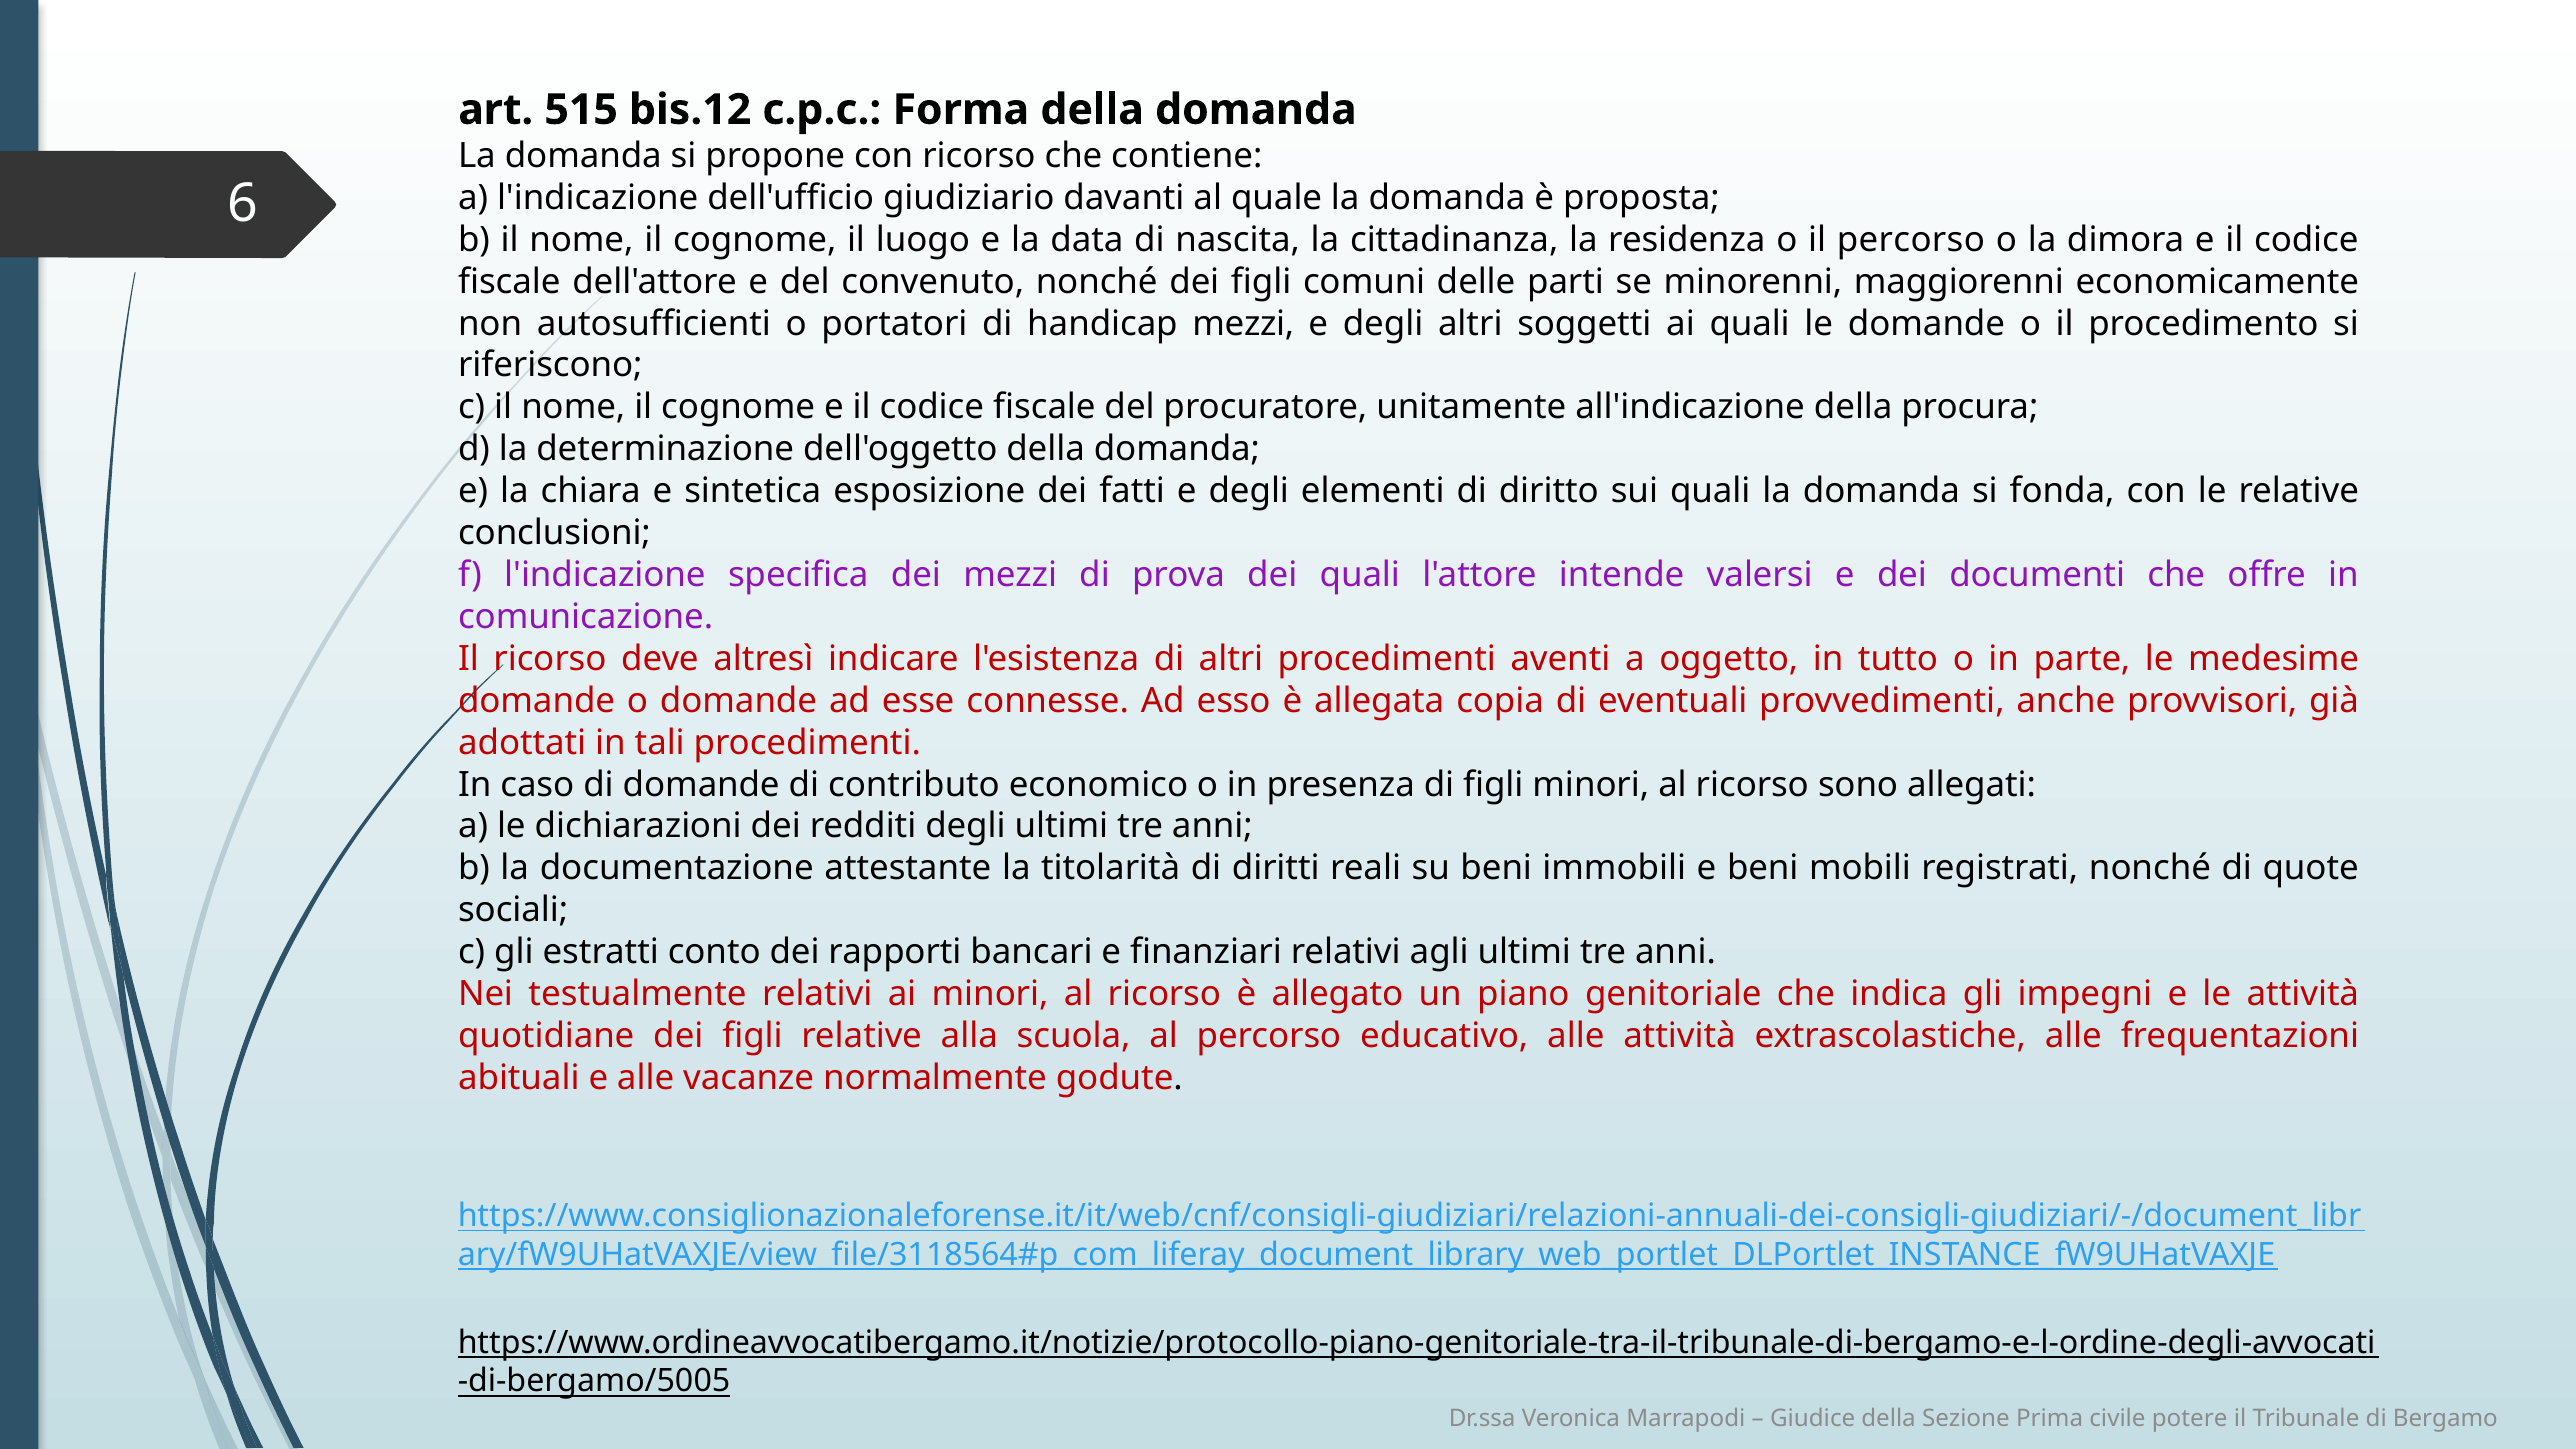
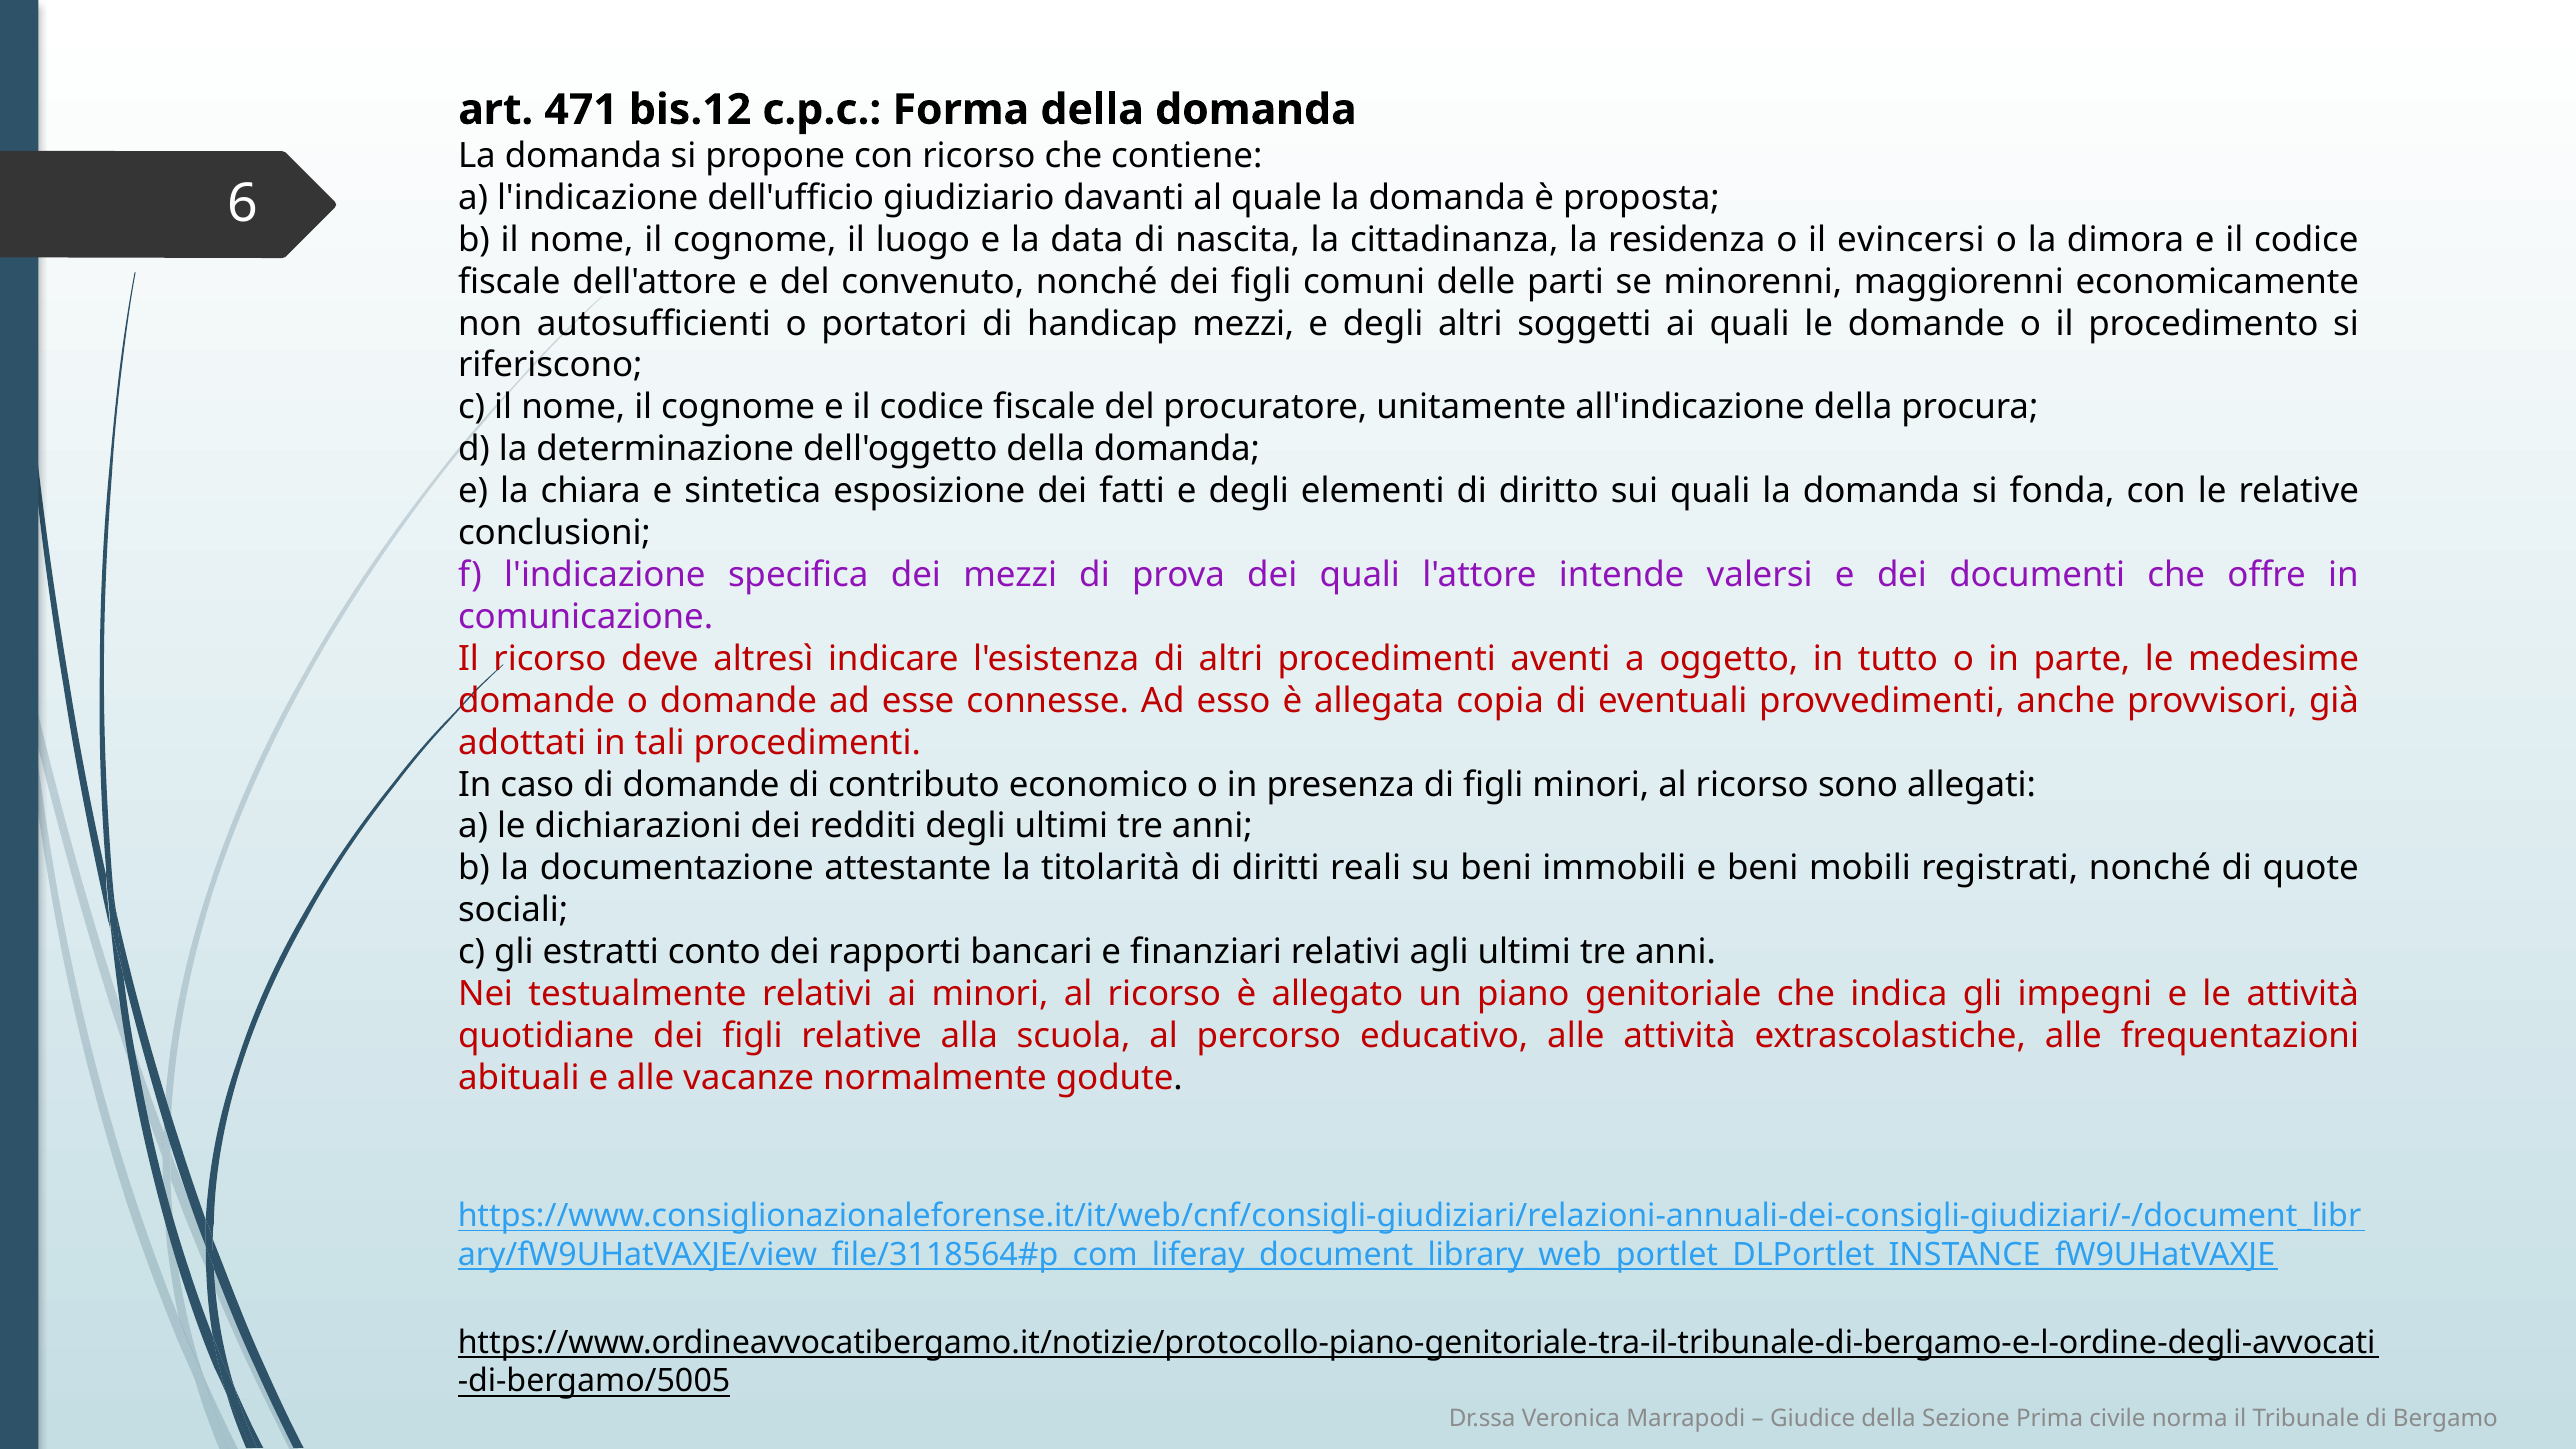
515: 515 -> 471
il percorso: percorso -> evincersi
potere: potere -> norma
